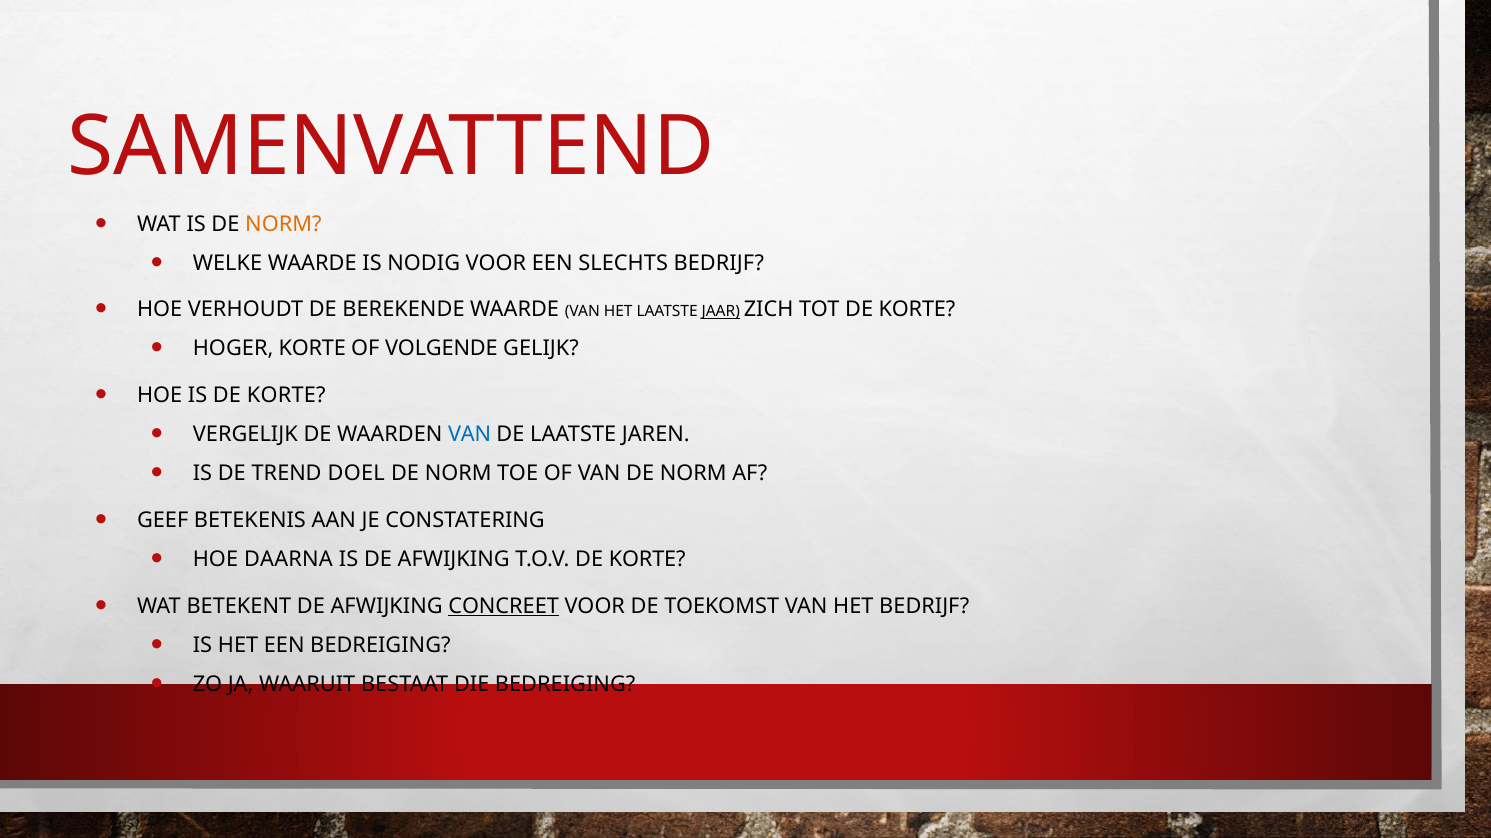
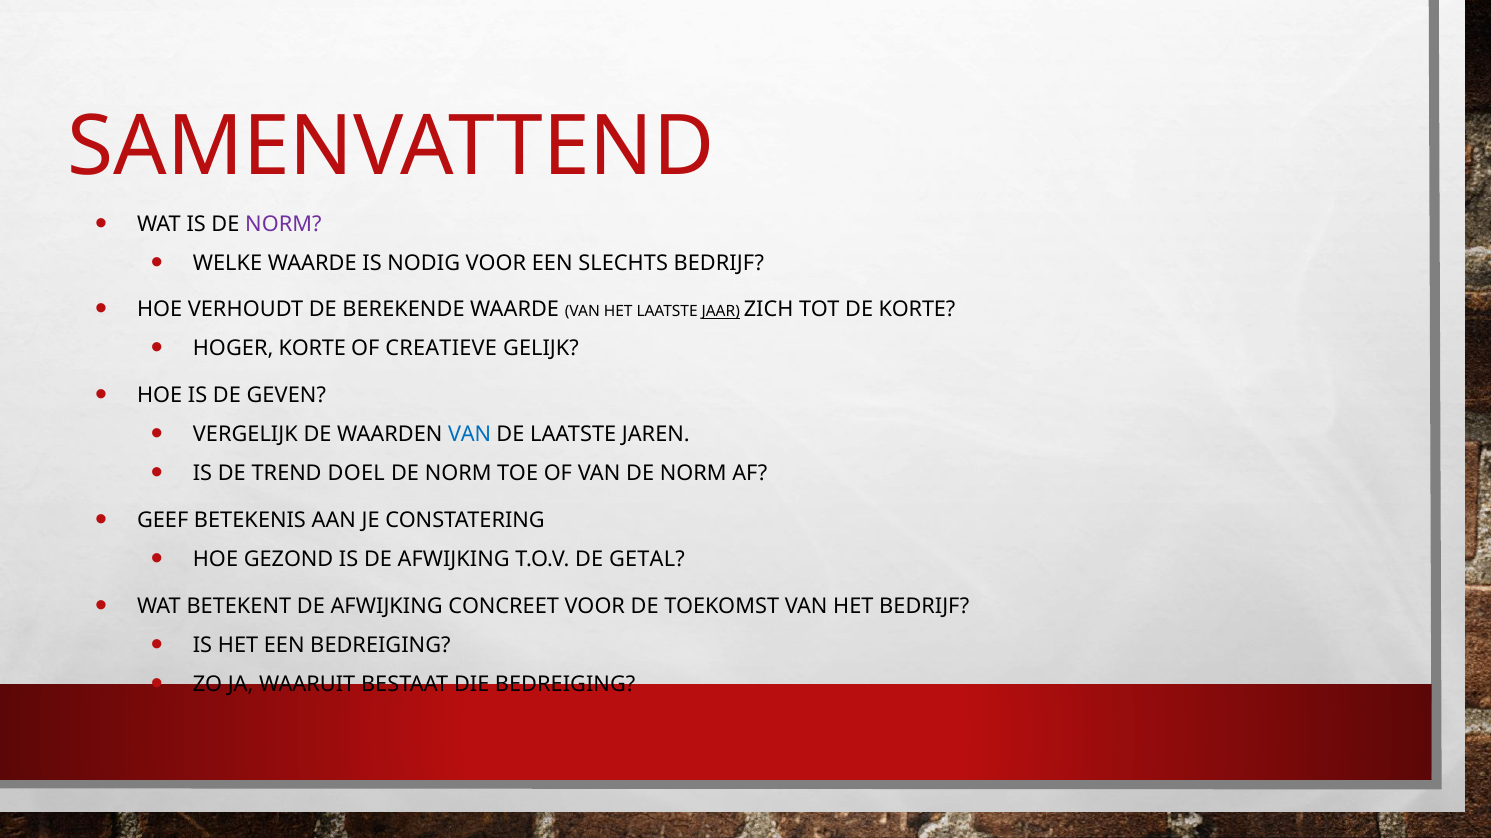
NORM at (283, 224) colour: orange -> purple
VOLGENDE: VOLGENDE -> CREATIEVE
IS DE KORTE: KORTE -> GEVEN
DAARNA: DAARNA -> GEZOND
T.O.V DE KORTE: KORTE -> GETAL
CONCREET underline: present -> none
